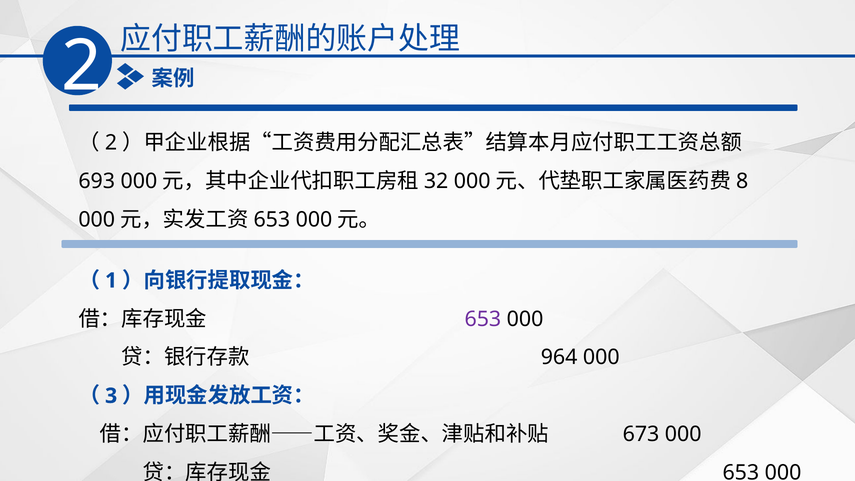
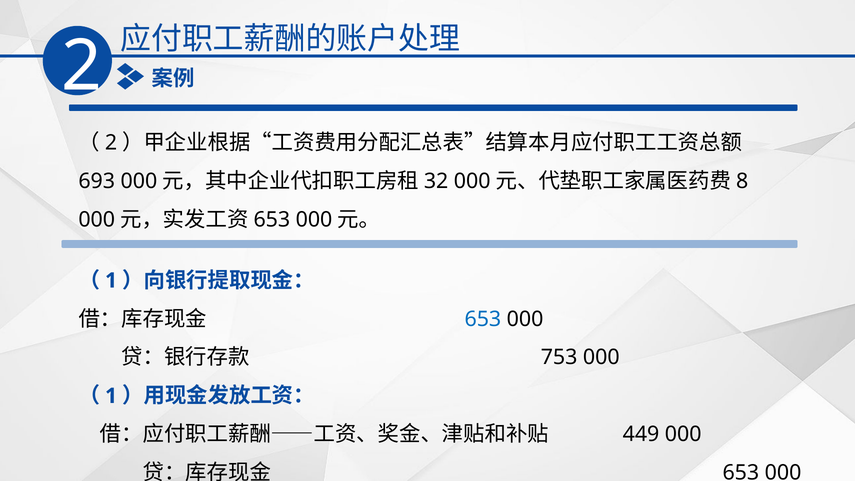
653 at (483, 319) colour: purple -> blue
964: 964 -> 753
3 at (111, 396): 3 -> 1
673: 673 -> 449
